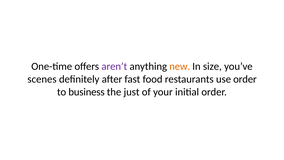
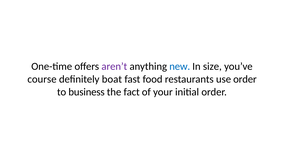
new colour: orange -> blue
scenes: scenes -> course
after: after -> boat
just: just -> fact
